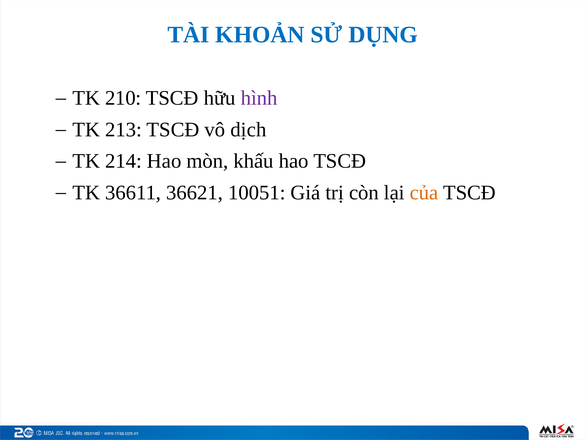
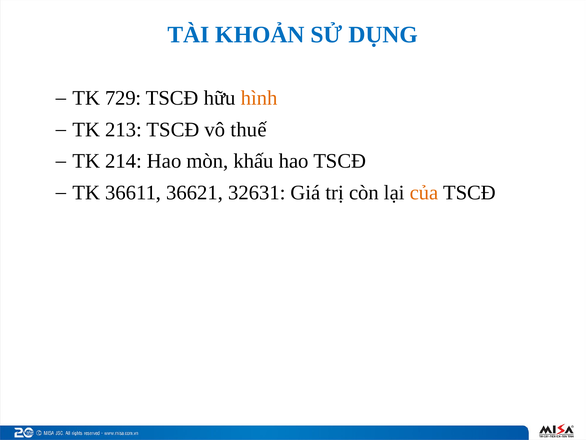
210: 210 -> 729
hình colour: purple -> orange
dịch: dịch -> thuế
10051: 10051 -> 32631
